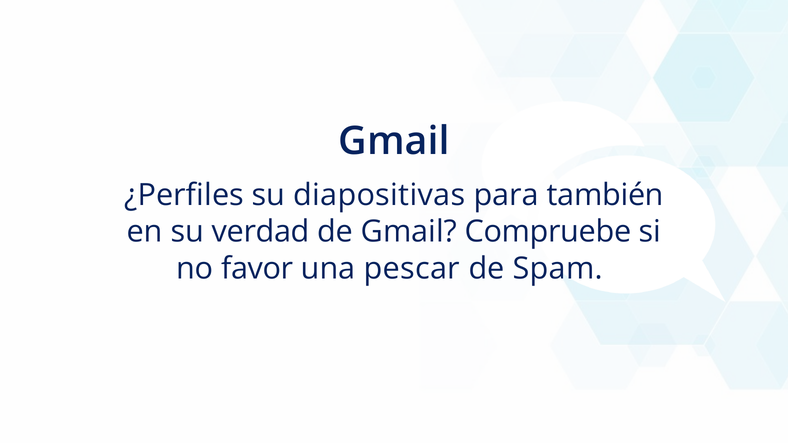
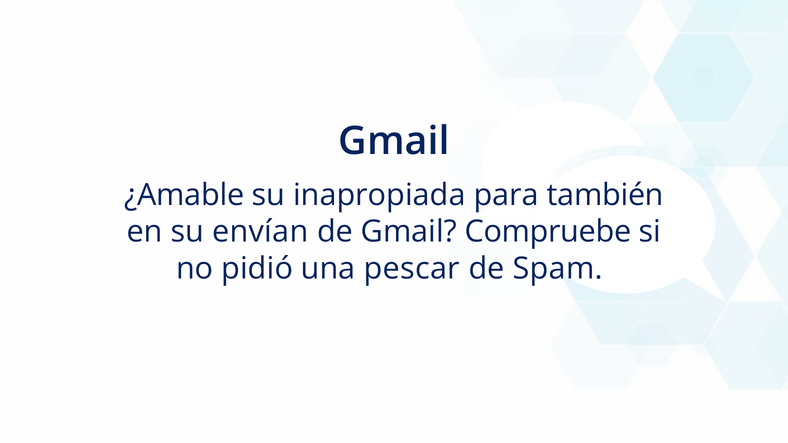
¿Perfiles: ¿Perfiles -> ¿Amable
diapositivas: diapositivas -> inapropiada
verdad: verdad -> envían
favor: favor -> pidió
